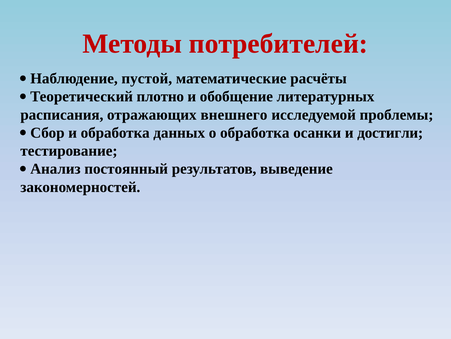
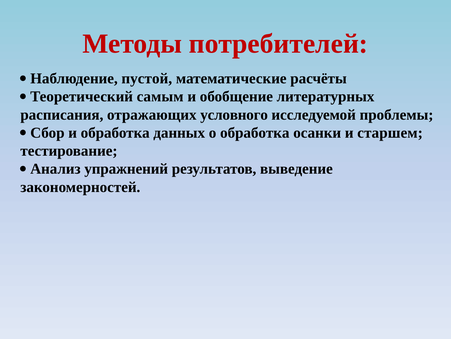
плотно: плотно -> самым
внешнего: внешнего -> условного
достигли: достигли -> старшем
постоянный: постоянный -> упражнений
